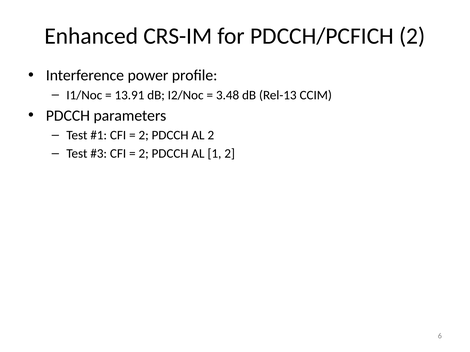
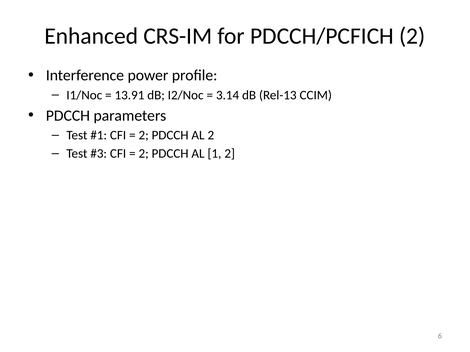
3.48: 3.48 -> 3.14
